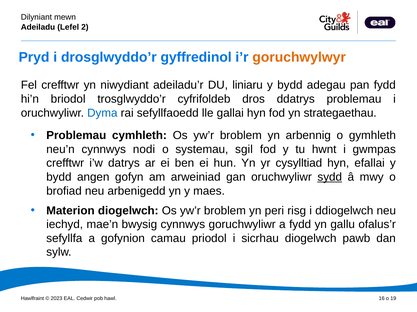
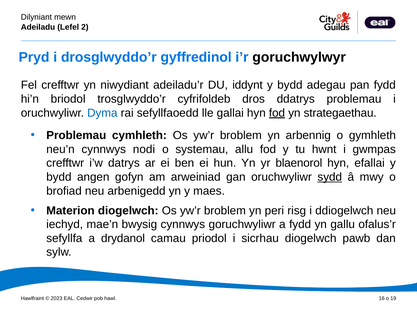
goruchwylwyr colour: orange -> black
liniaru: liniaru -> iddynt
fod at (277, 113) underline: none -> present
sgil: sgil -> allu
cysylltiad: cysylltiad -> blaenorol
gofynion: gofynion -> drydanol
